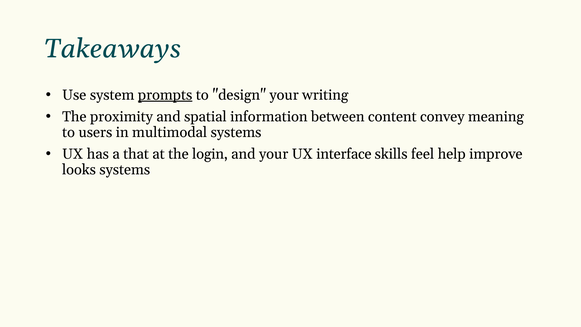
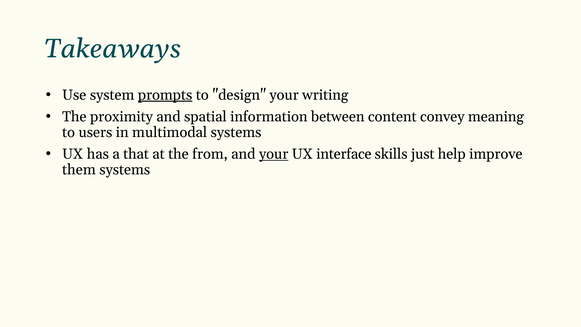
login: login -> from
your at (274, 154) underline: none -> present
feel: feel -> just
looks: looks -> them
